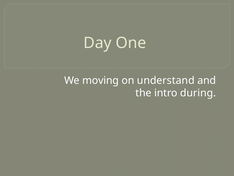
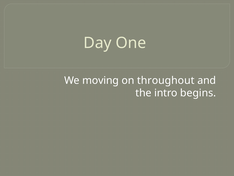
understand: understand -> throughout
during: during -> begins
